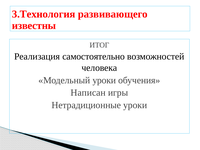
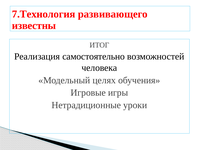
3.Технология: 3.Технология -> 7.Технология
Модельный уроки: уроки -> целях
Написан: Написан -> Игровые
